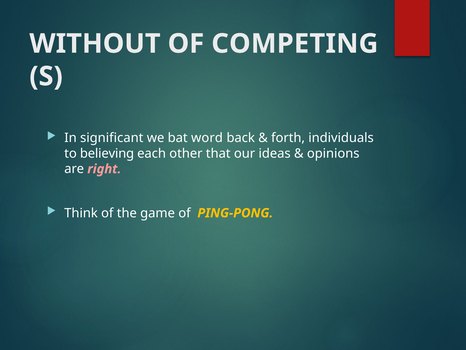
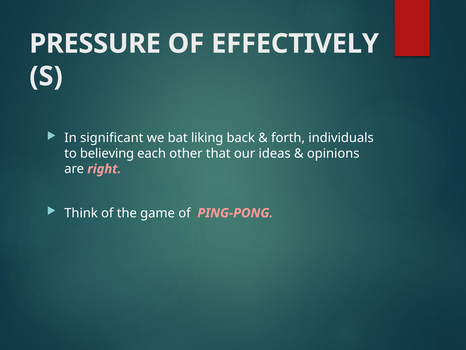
WITHOUT: WITHOUT -> PRESSURE
COMPETING: COMPETING -> EFFECTIVELY
word: word -> liking
PING-PONG colour: yellow -> pink
